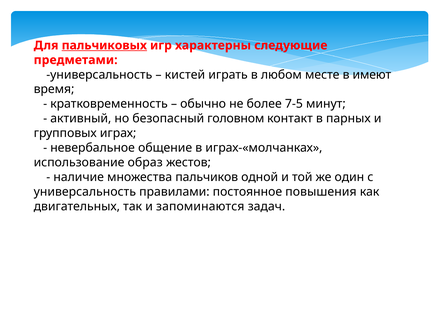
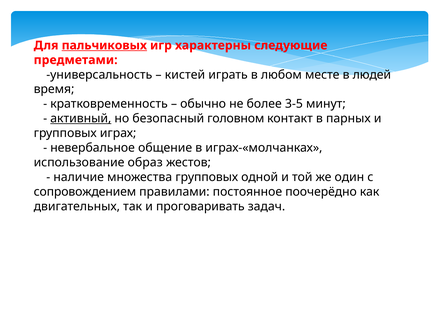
имеют: имеют -> людей
7-5: 7-5 -> 3-5
активный underline: none -> present
множества пальчиков: пальчиков -> групповых
универсальность at (85, 192): универсальность -> сопровождением
повышения: повышения -> поочерёдно
запоминаются: запоминаются -> проговаривать
